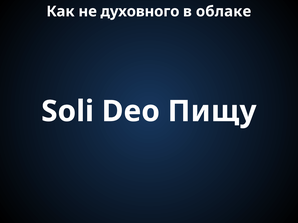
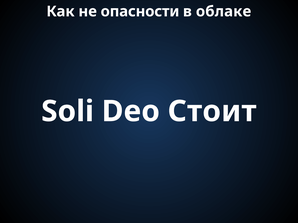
духовного: духовного -> опасности
Пищу: Пищу -> Стоит
